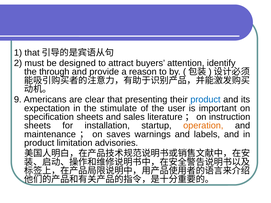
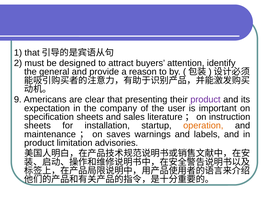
through: through -> general
product at (205, 100) colour: blue -> purple
stimulate: stimulate -> company
